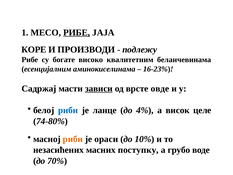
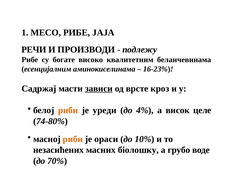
РИБЕ at (77, 32) underline: present -> none
КОРЕ: КОРЕ -> РЕЧИ
овде: овде -> кроз
риби at (68, 110) colour: blue -> orange
ланце: ланце -> уреди
поступку: поступку -> бiолoшку
